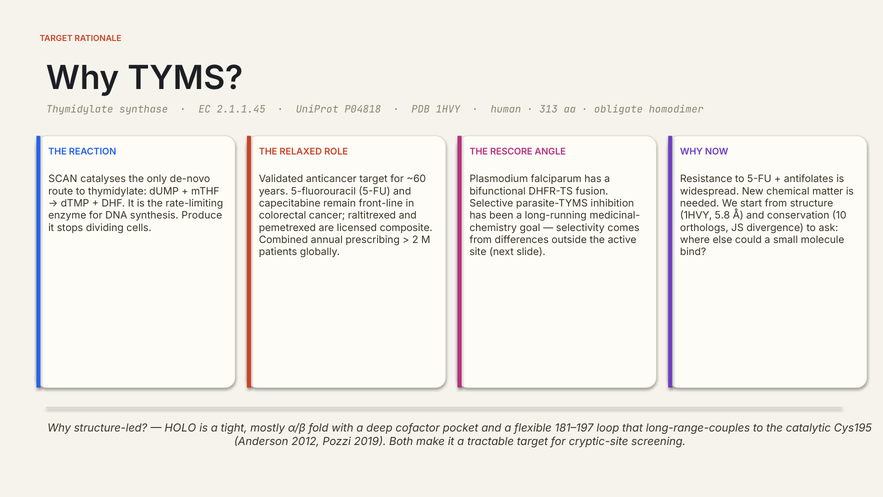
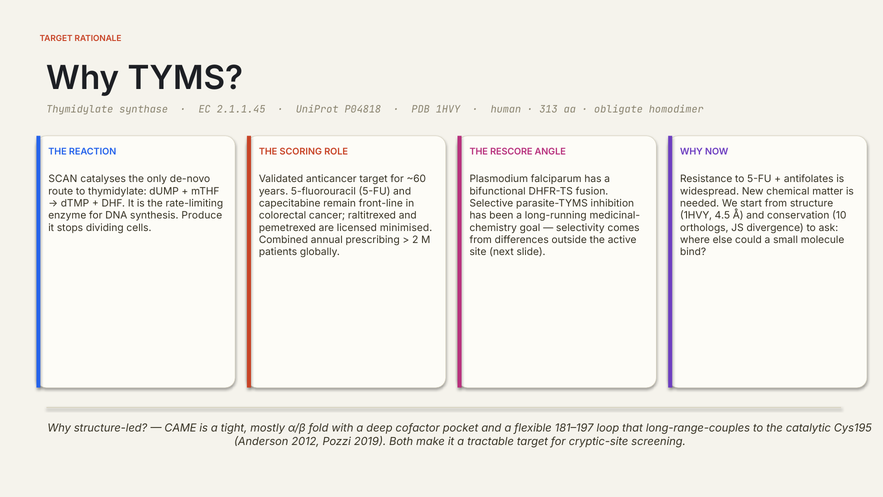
RELAXED: RELAXED -> SCORING
5.8: 5.8 -> 4.5
composite: composite -> minimised
HOLO: HOLO -> CAME
